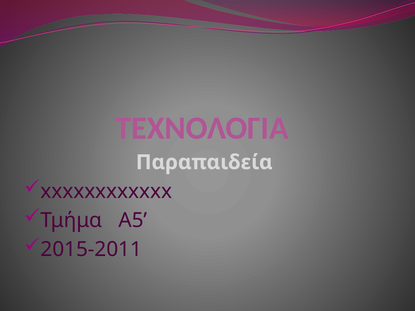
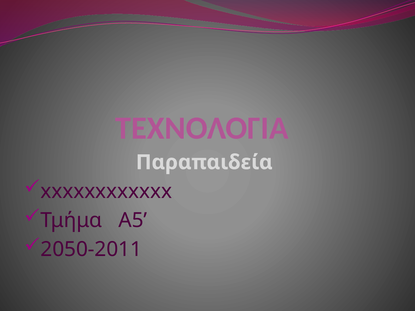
2015-2011: 2015-2011 -> 2050-2011
